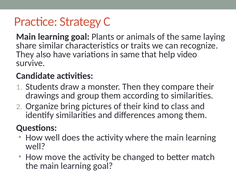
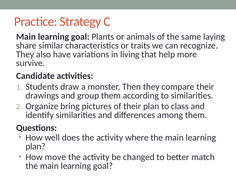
in same: same -> living
video: video -> more
their kind: kind -> plan
well at (35, 146): well -> plan
